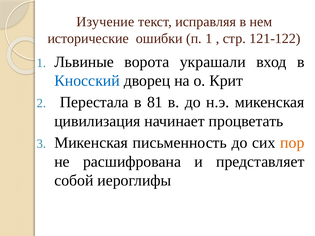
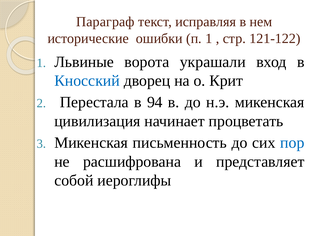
Изучение: Изучение -> Параграф
81: 81 -> 94
пор colour: orange -> blue
